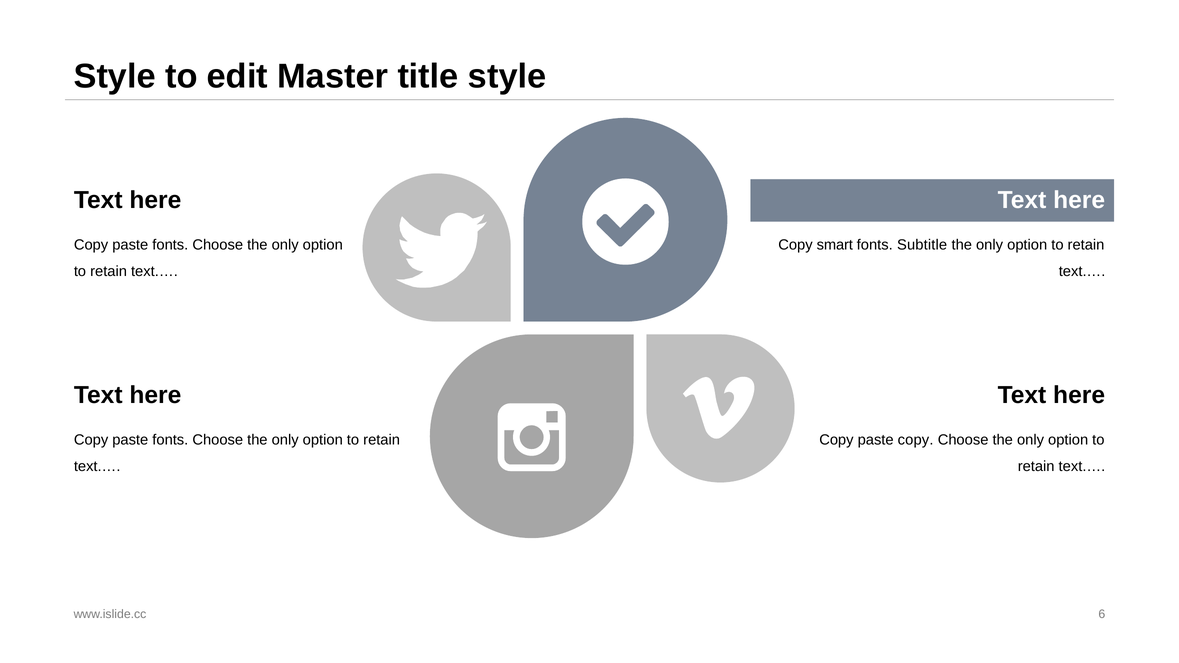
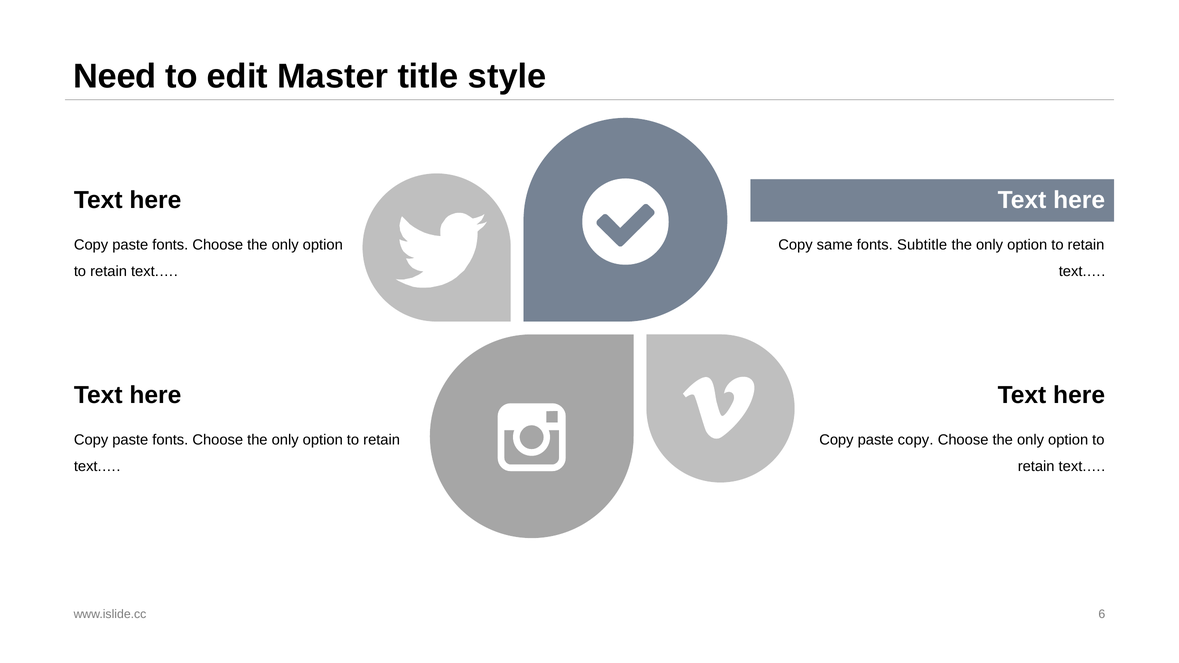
Style at (115, 76): Style -> Need
smart: smart -> same
